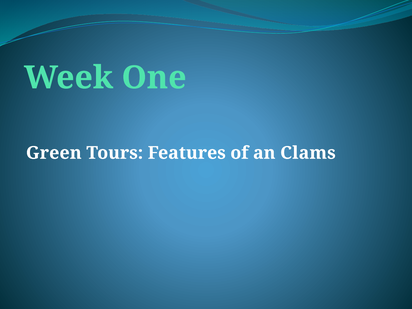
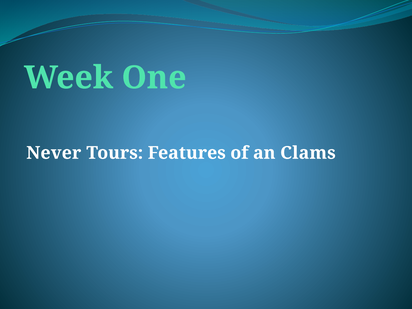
Green: Green -> Never
